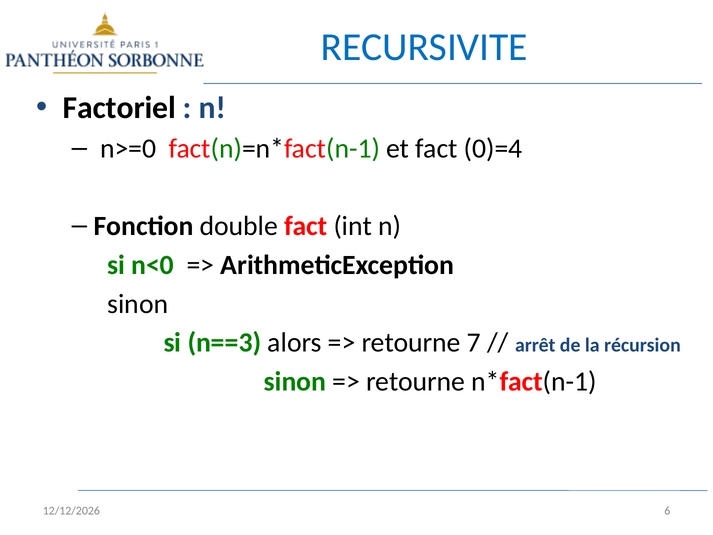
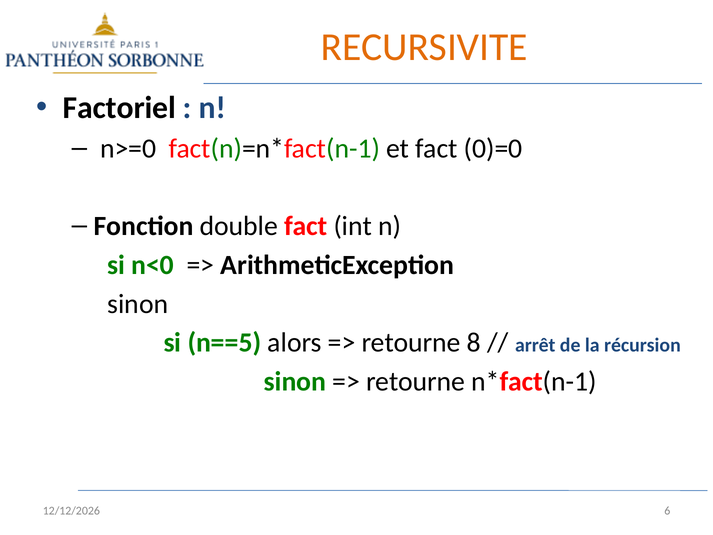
RECURSIVITE colour: blue -> orange
0)=4: 0)=4 -> 0)=0
n==3: n==3 -> n==5
7: 7 -> 8
